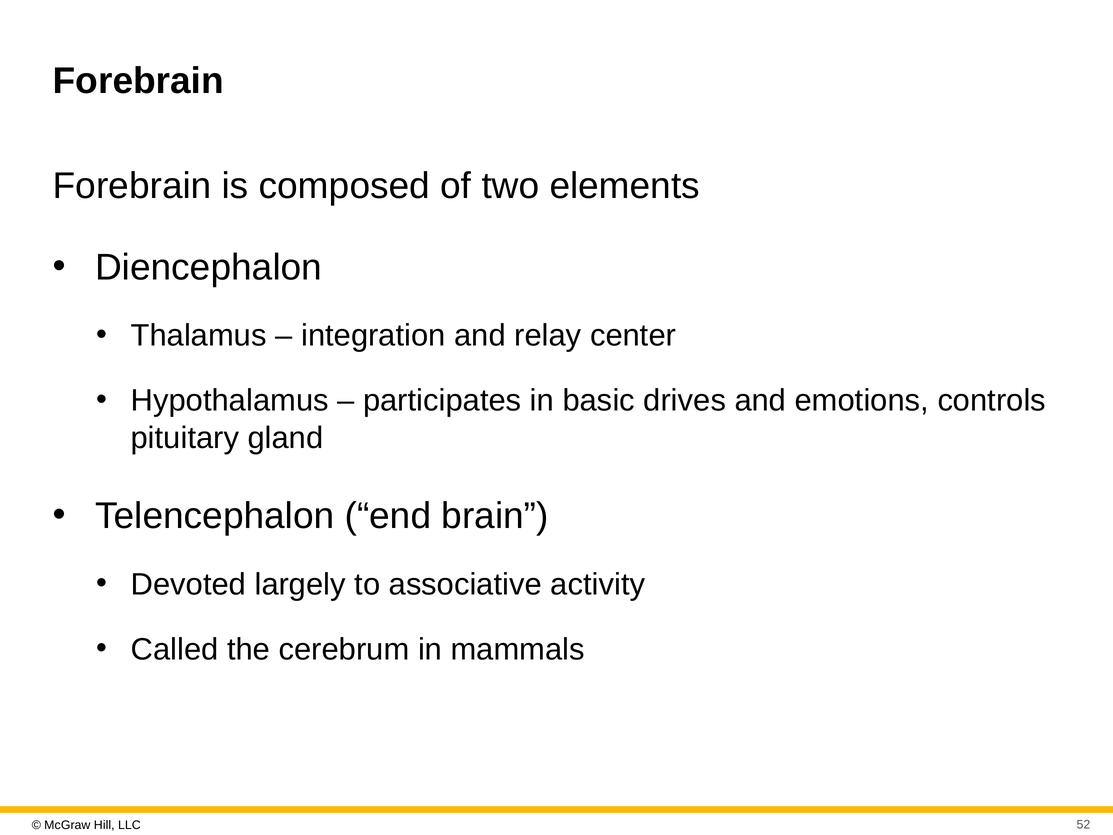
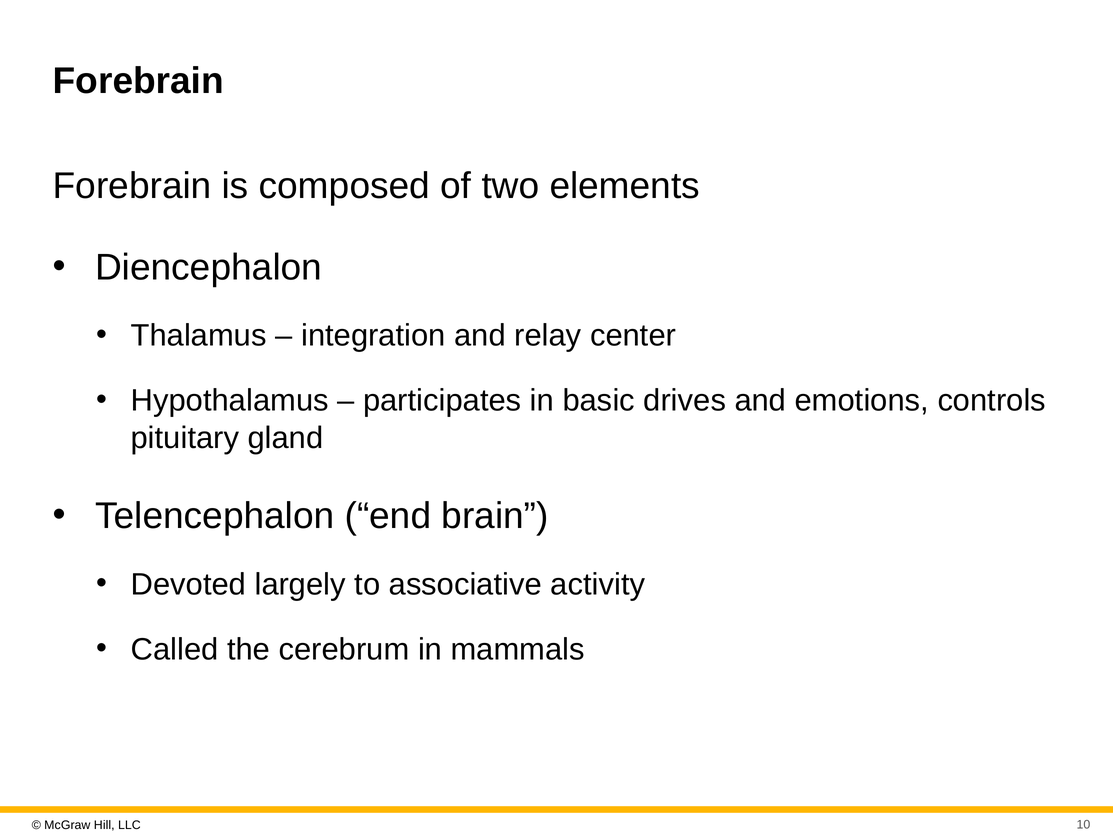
52: 52 -> 10
